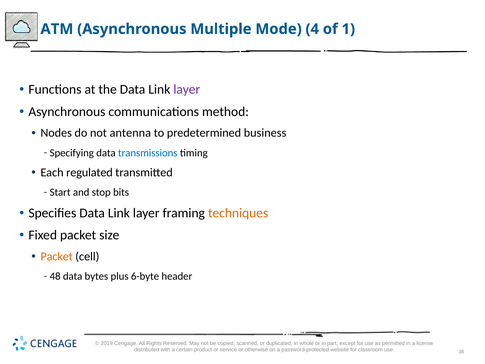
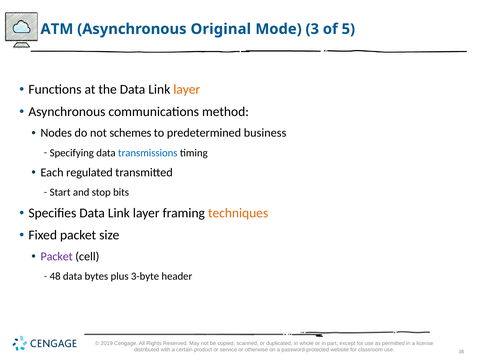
Multiple: Multiple -> Original
4: 4 -> 3
1: 1 -> 5
layer at (187, 89) colour: purple -> orange
antenna: antenna -> schemes
Packet at (57, 256) colour: orange -> purple
6-byte: 6-byte -> 3-byte
